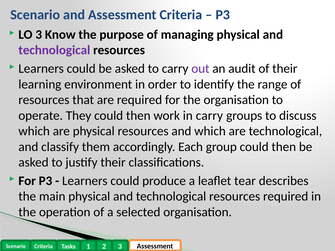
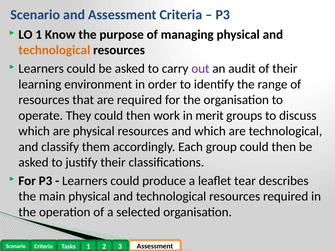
LO 3: 3 -> 1
technological at (54, 50) colour: purple -> orange
in carry: carry -> merit
